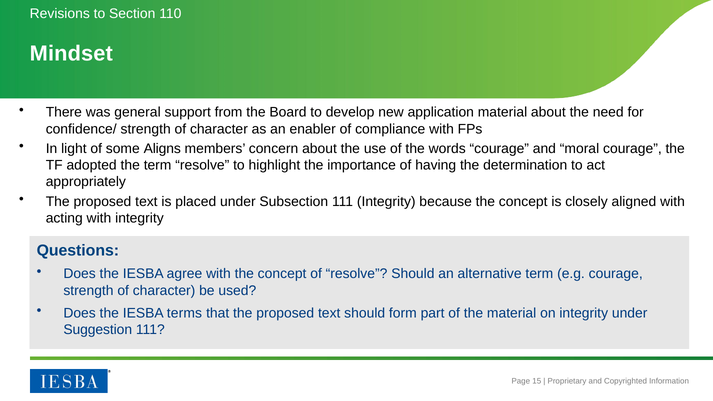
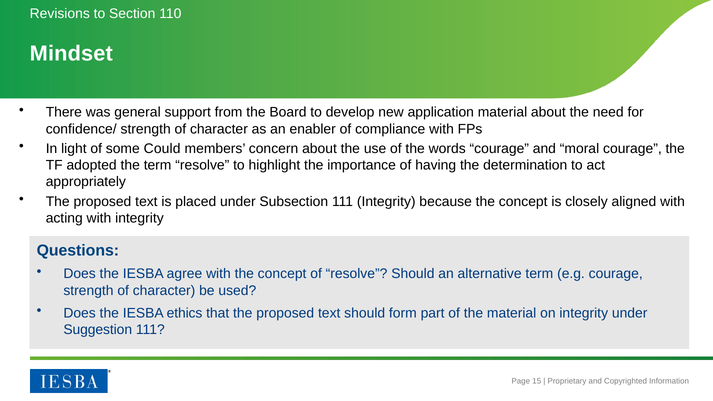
Aligns: Aligns -> Could
terms: terms -> ethics
